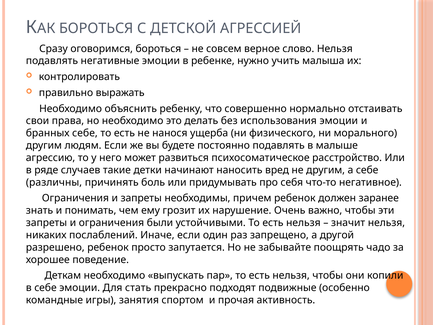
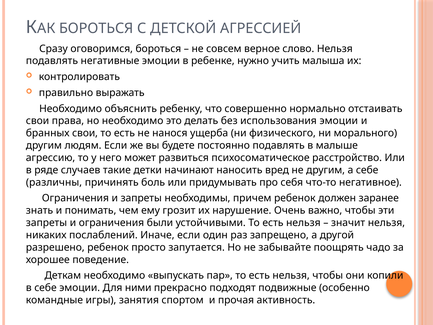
бранных себе: себе -> свои
стать: стать -> ними
